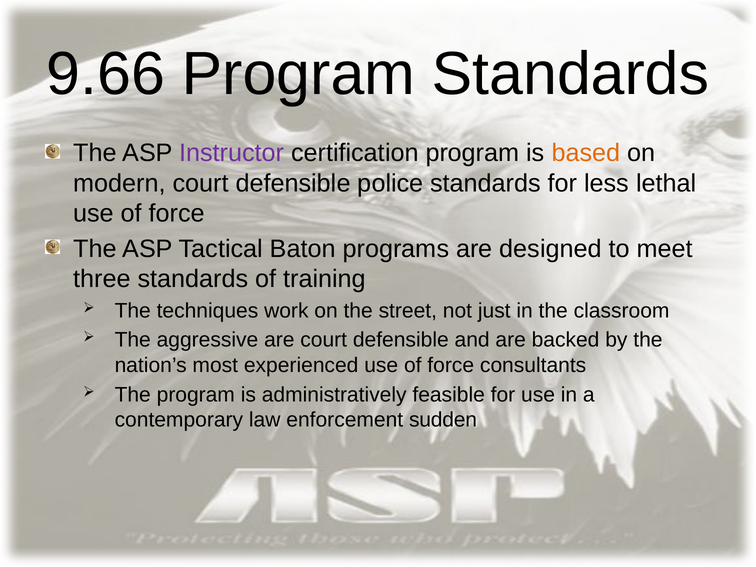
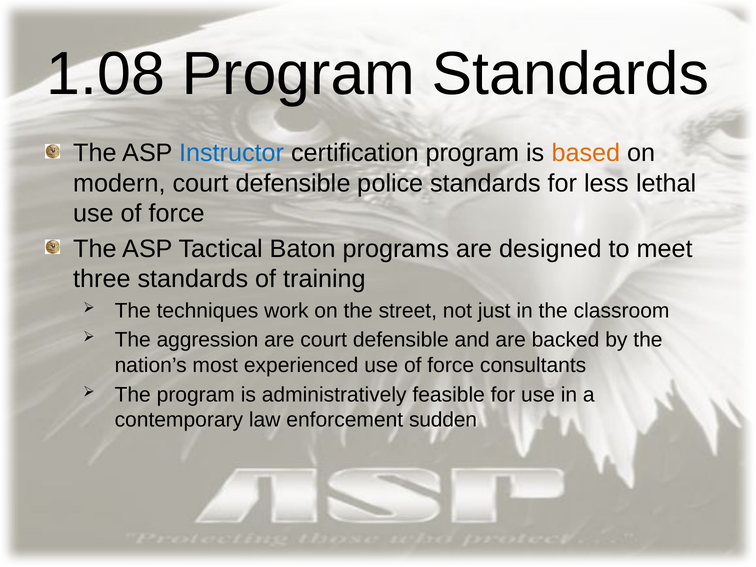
9.66: 9.66 -> 1.08
Instructor colour: purple -> blue
aggressive: aggressive -> aggression
